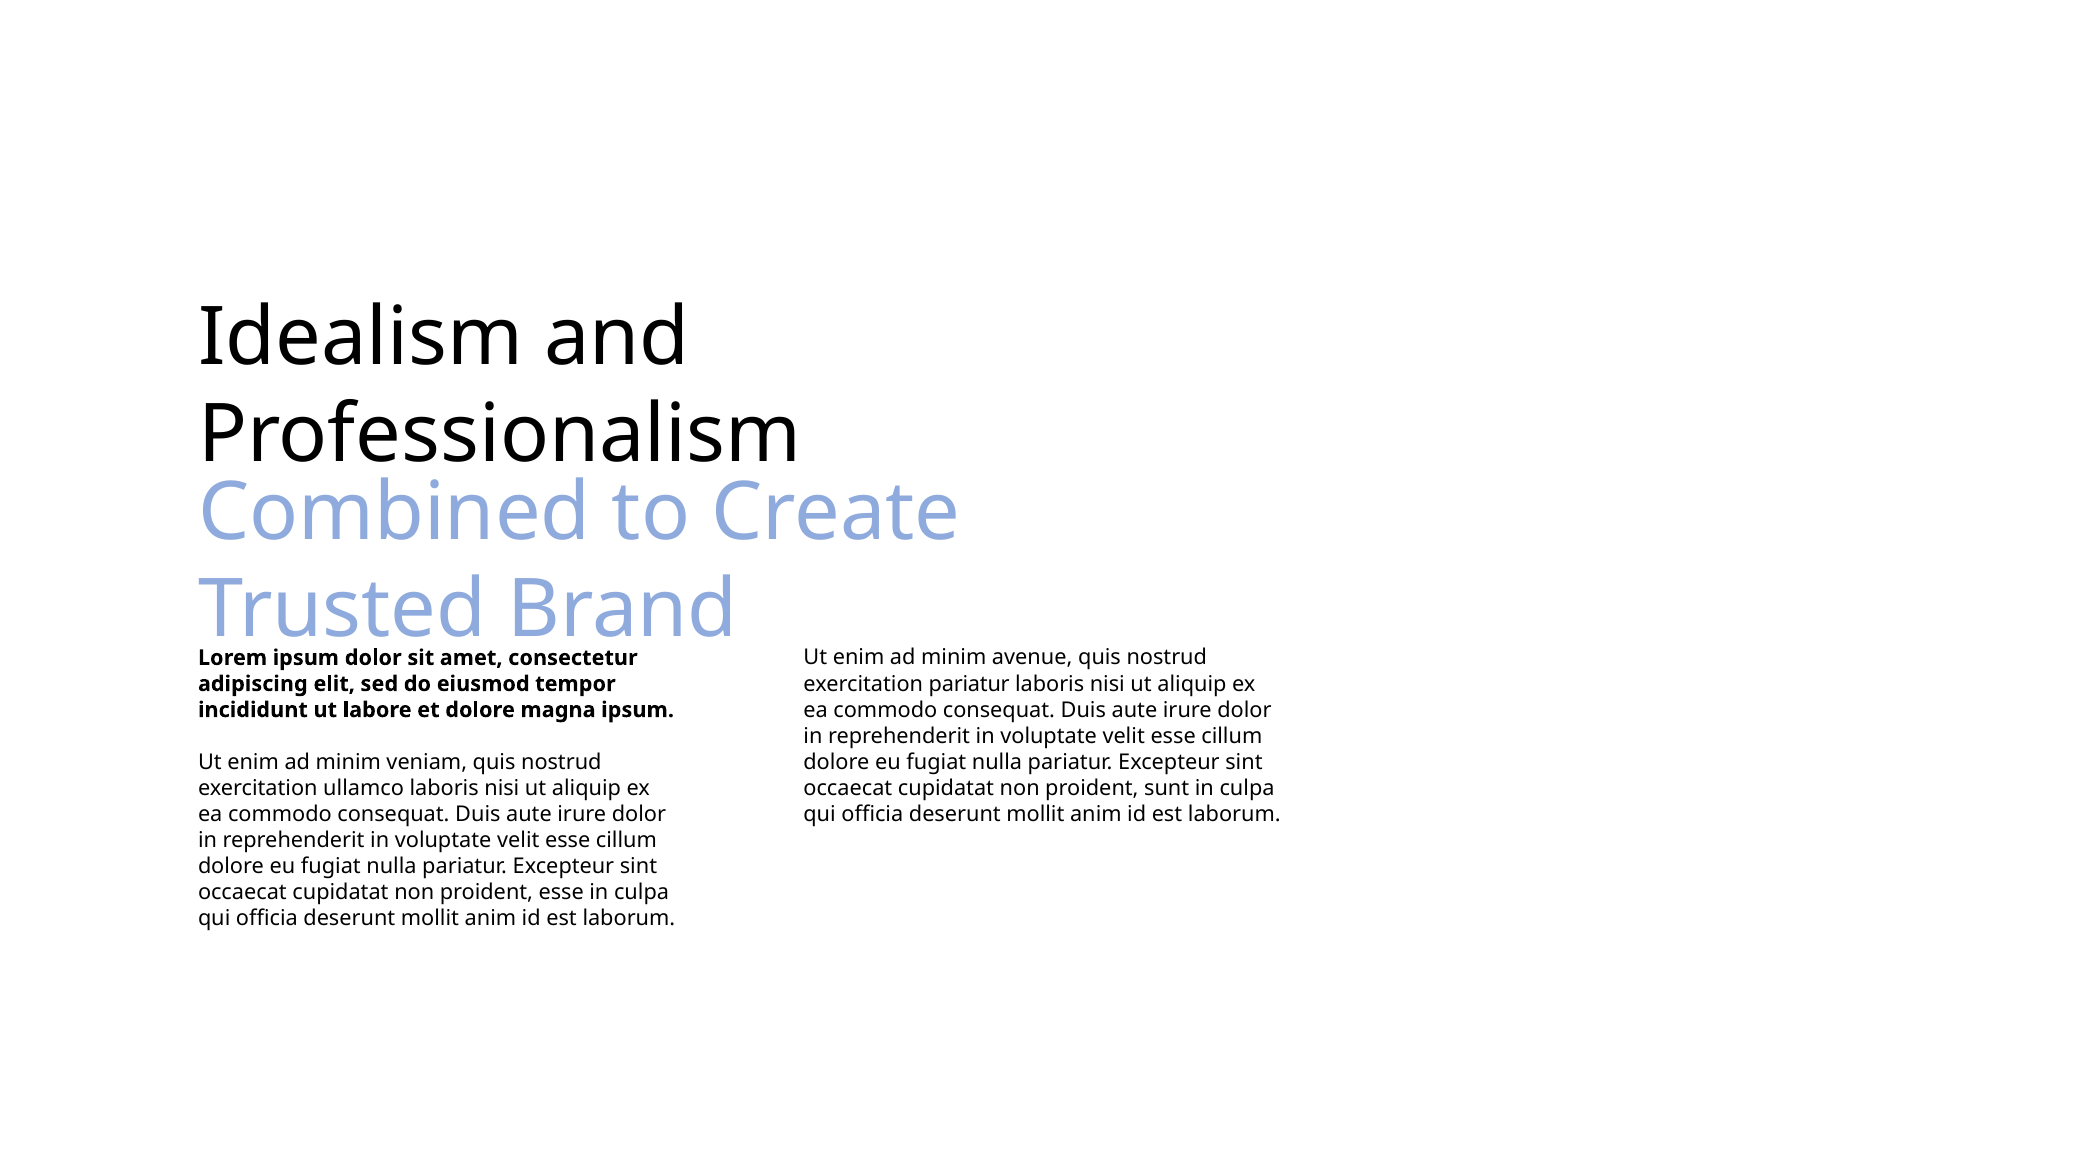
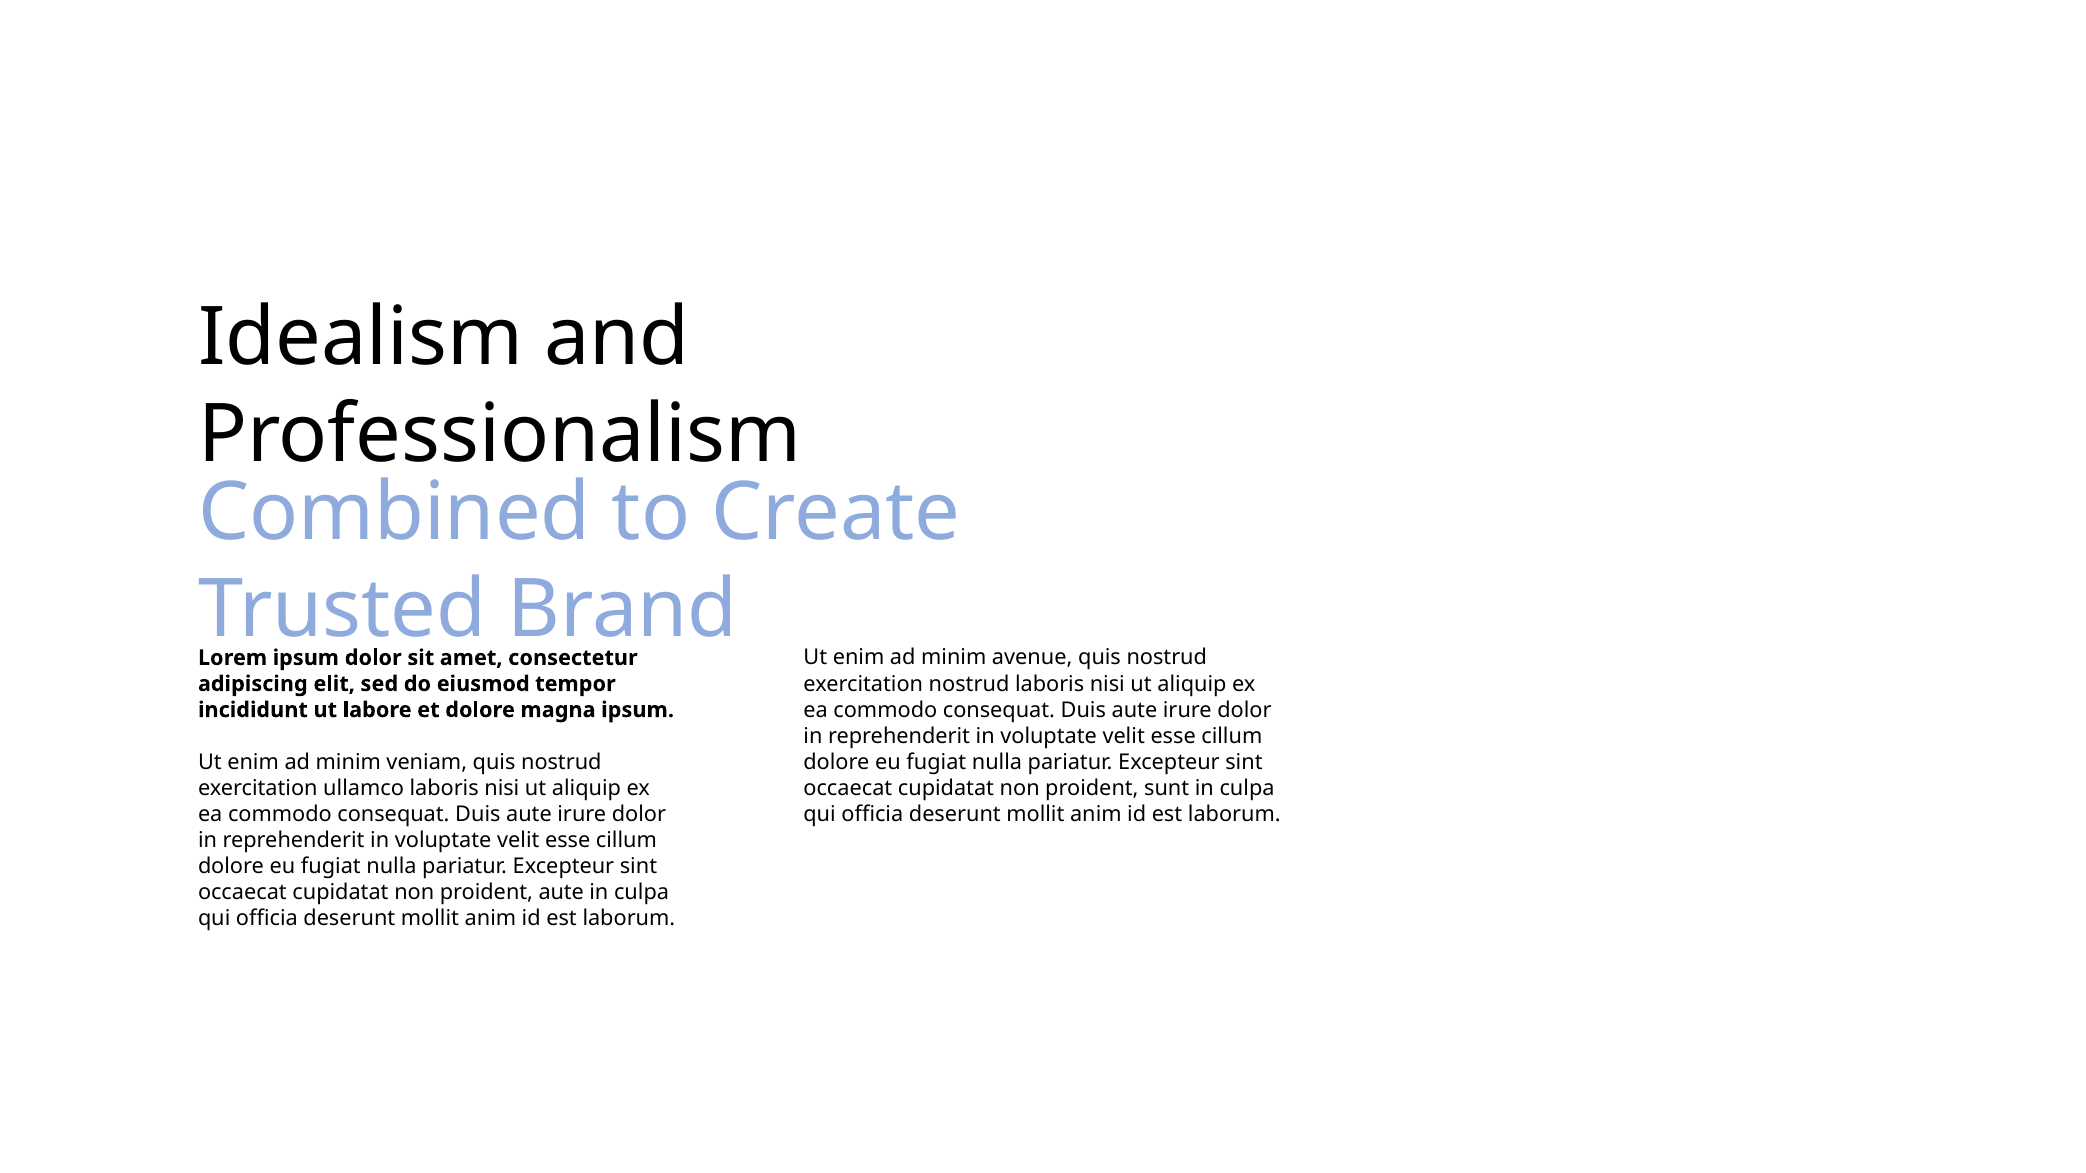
exercitation pariatur: pariatur -> nostrud
proident esse: esse -> aute
